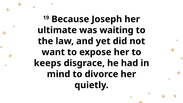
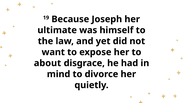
waiting: waiting -> himself
keeps: keeps -> about
